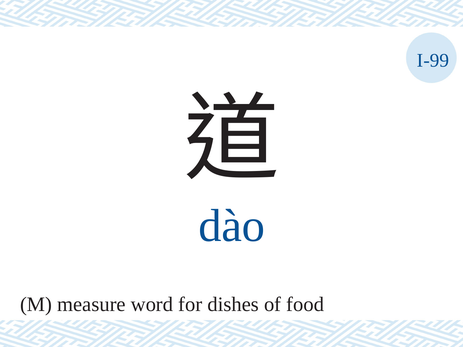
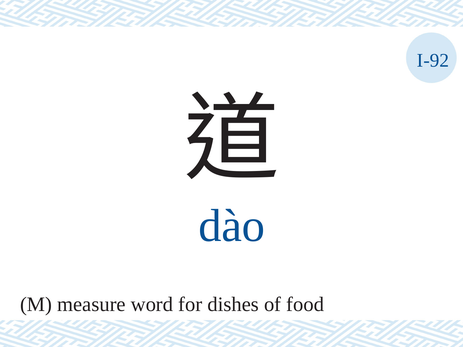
I-99: I-99 -> I-92
